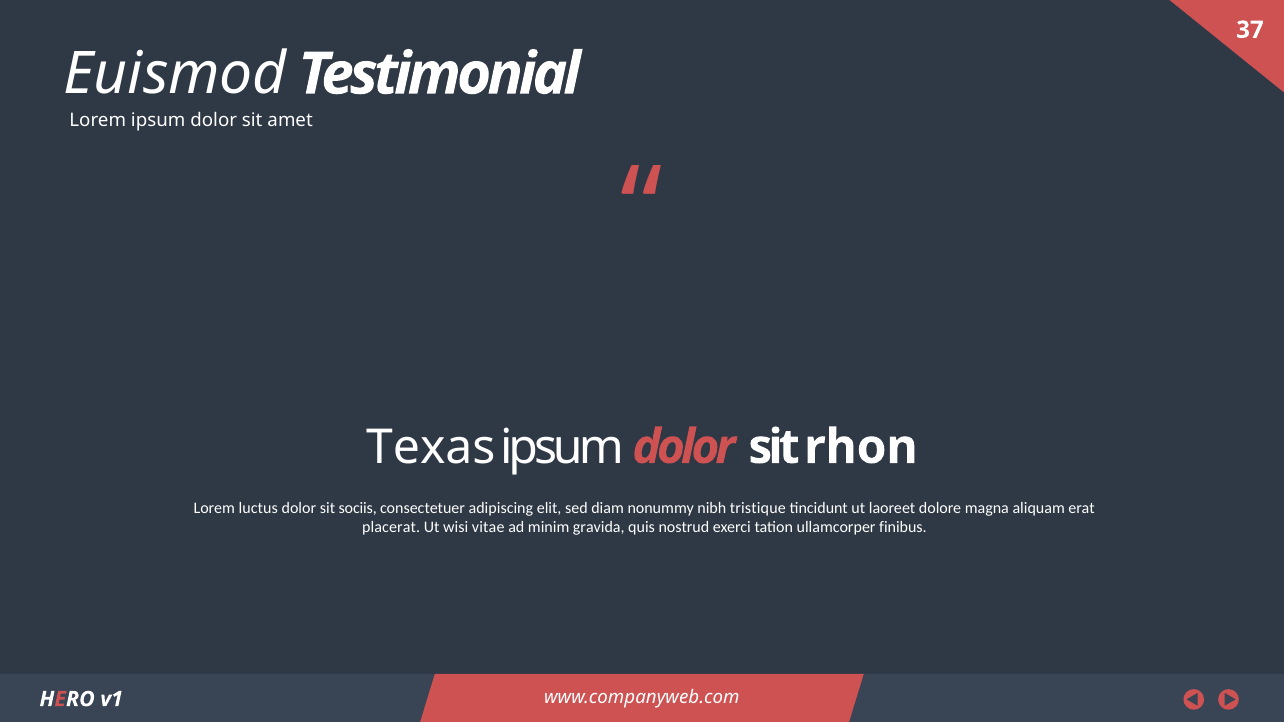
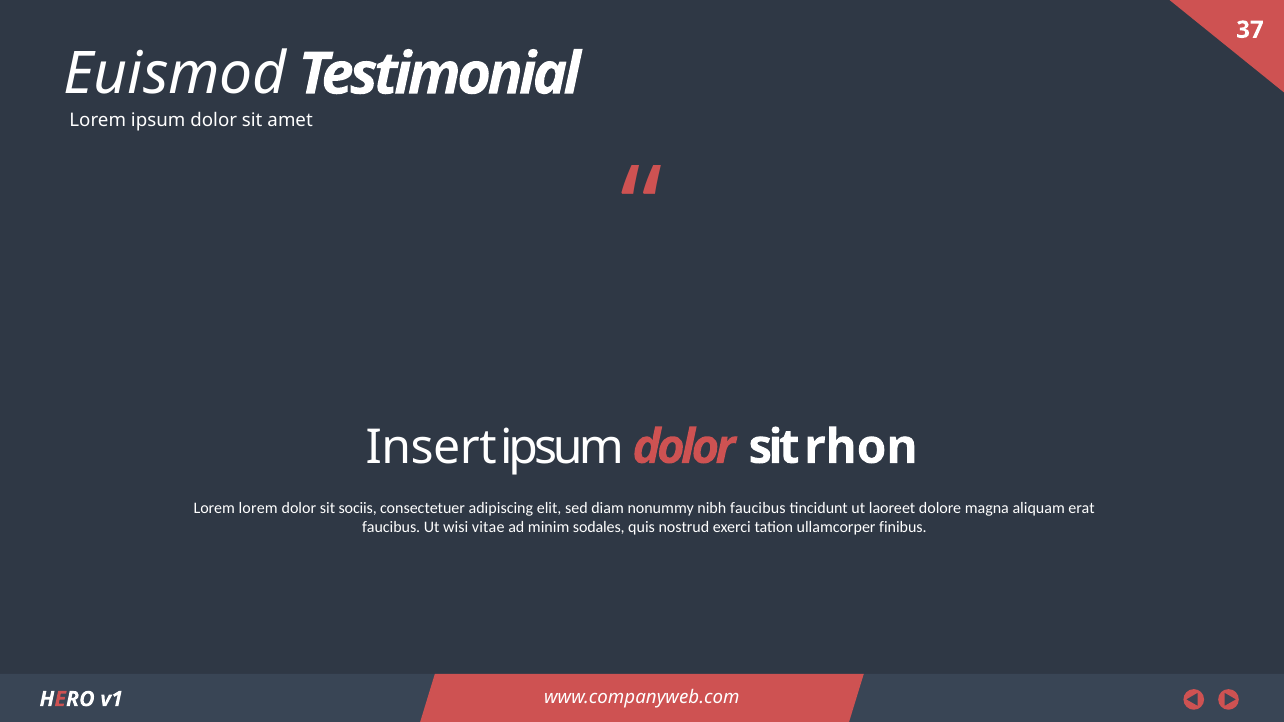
Texas: Texas -> Insert
Lorem luctus: luctus -> lorem
nibh tristique: tristique -> faucibus
placerat at (391, 528): placerat -> faucibus
gravida: gravida -> sodales
